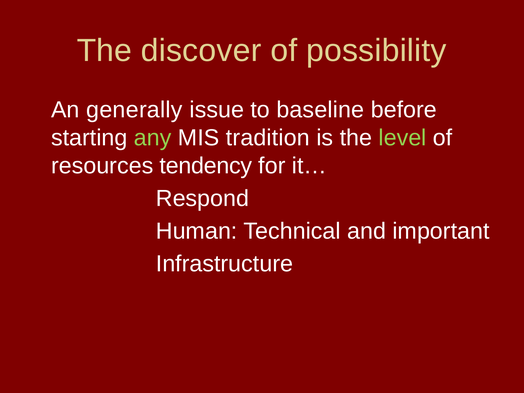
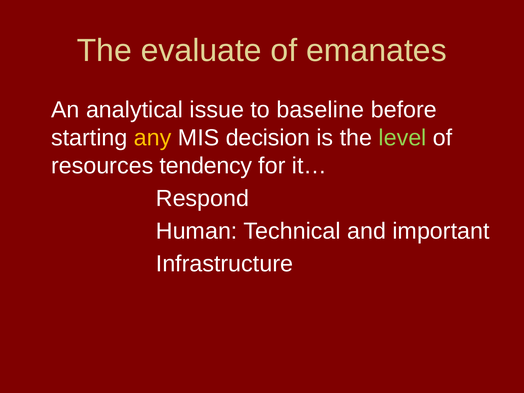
discover: discover -> evaluate
possibility: possibility -> emanates
generally: generally -> analytical
any colour: light green -> yellow
tradition: tradition -> decision
